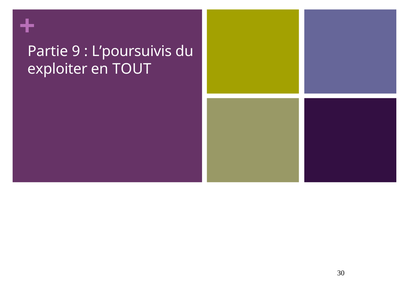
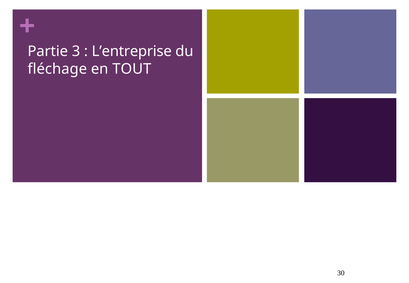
9: 9 -> 3
L’poursuivis: L’poursuivis -> L’entreprise
exploiter: exploiter -> fléchage
